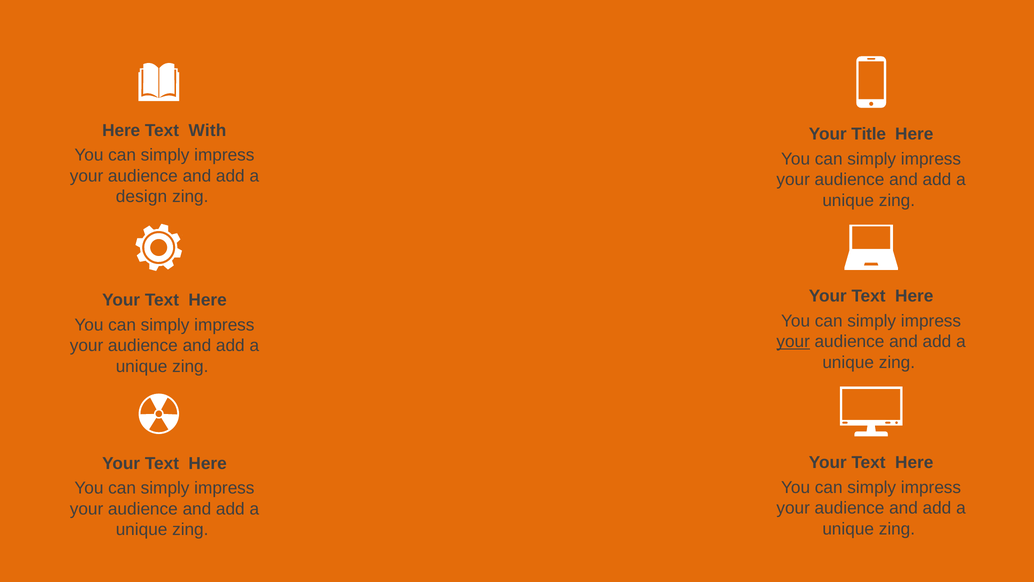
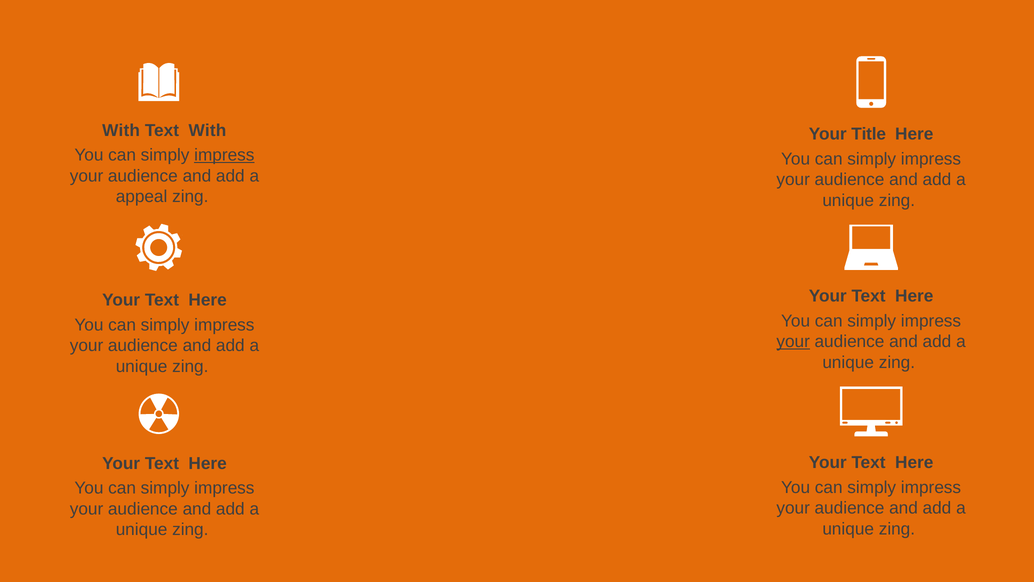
Here at (121, 130): Here -> With
impress at (224, 155) underline: none -> present
design: design -> appeal
